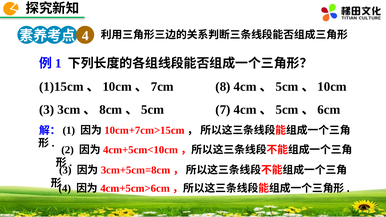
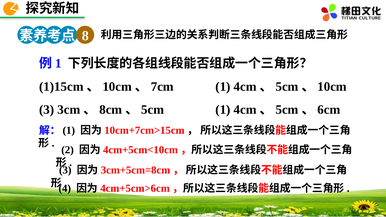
4 at (85, 36): 4 -> 8
1)15cm、10cm、7cm 8: 8 -> 1
3cm、8cm、5cm 7: 7 -> 1
